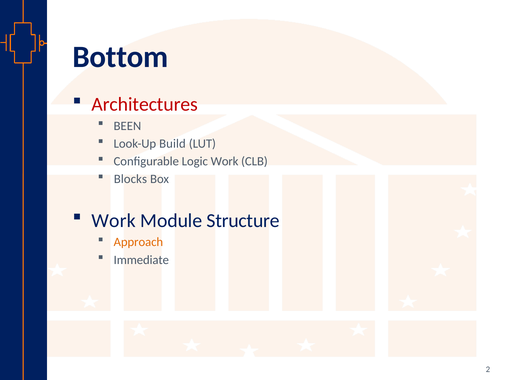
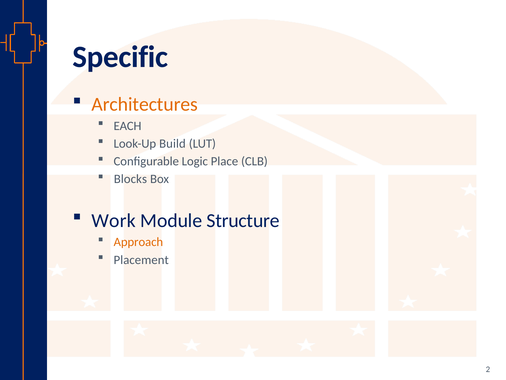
Bottom: Bottom -> Specific
Architectures colour: red -> orange
BEEN: BEEN -> EACH
Logic Work: Work -> Place
Immediate: Immediate -> Placement
